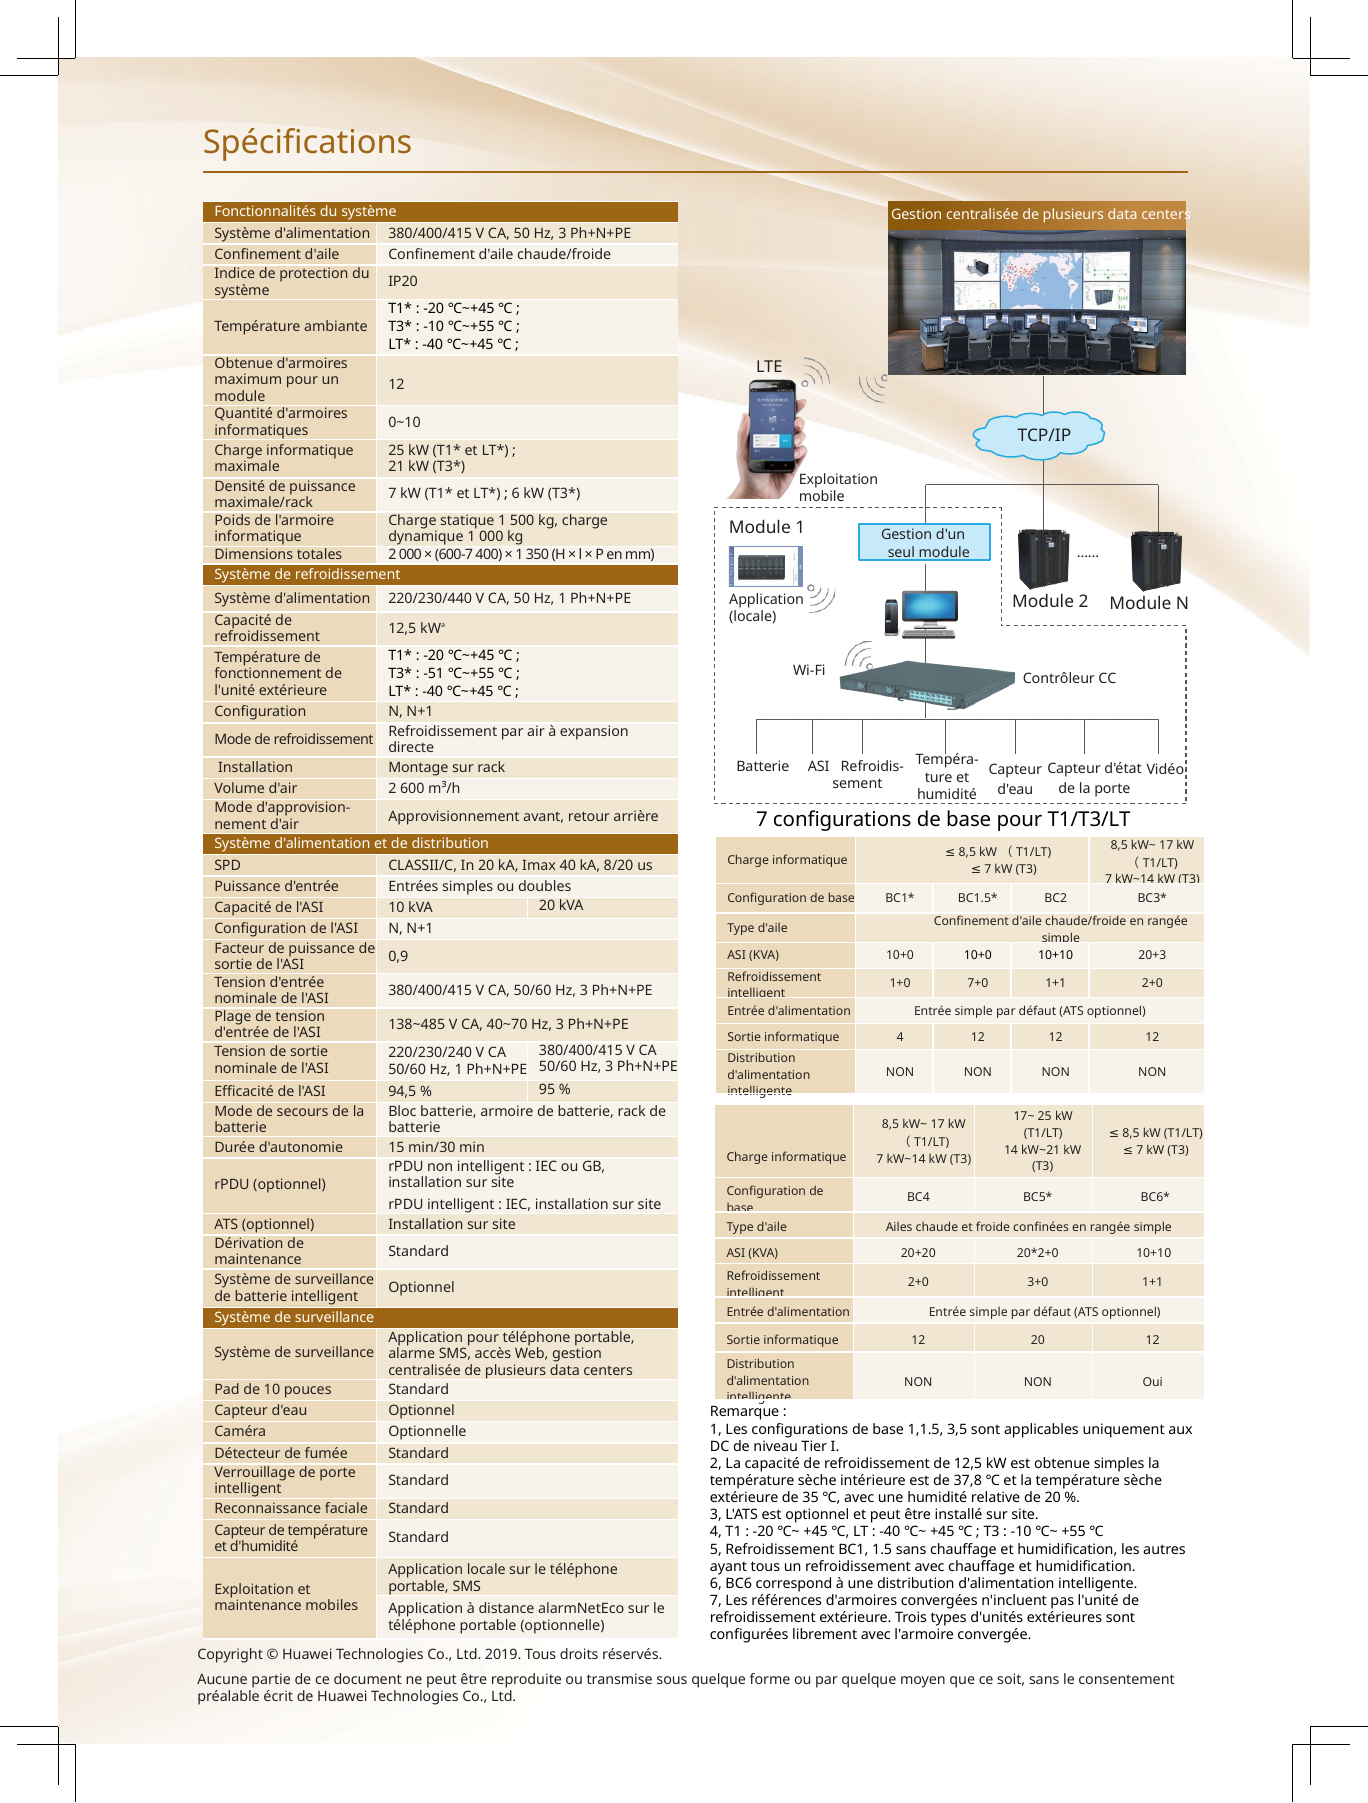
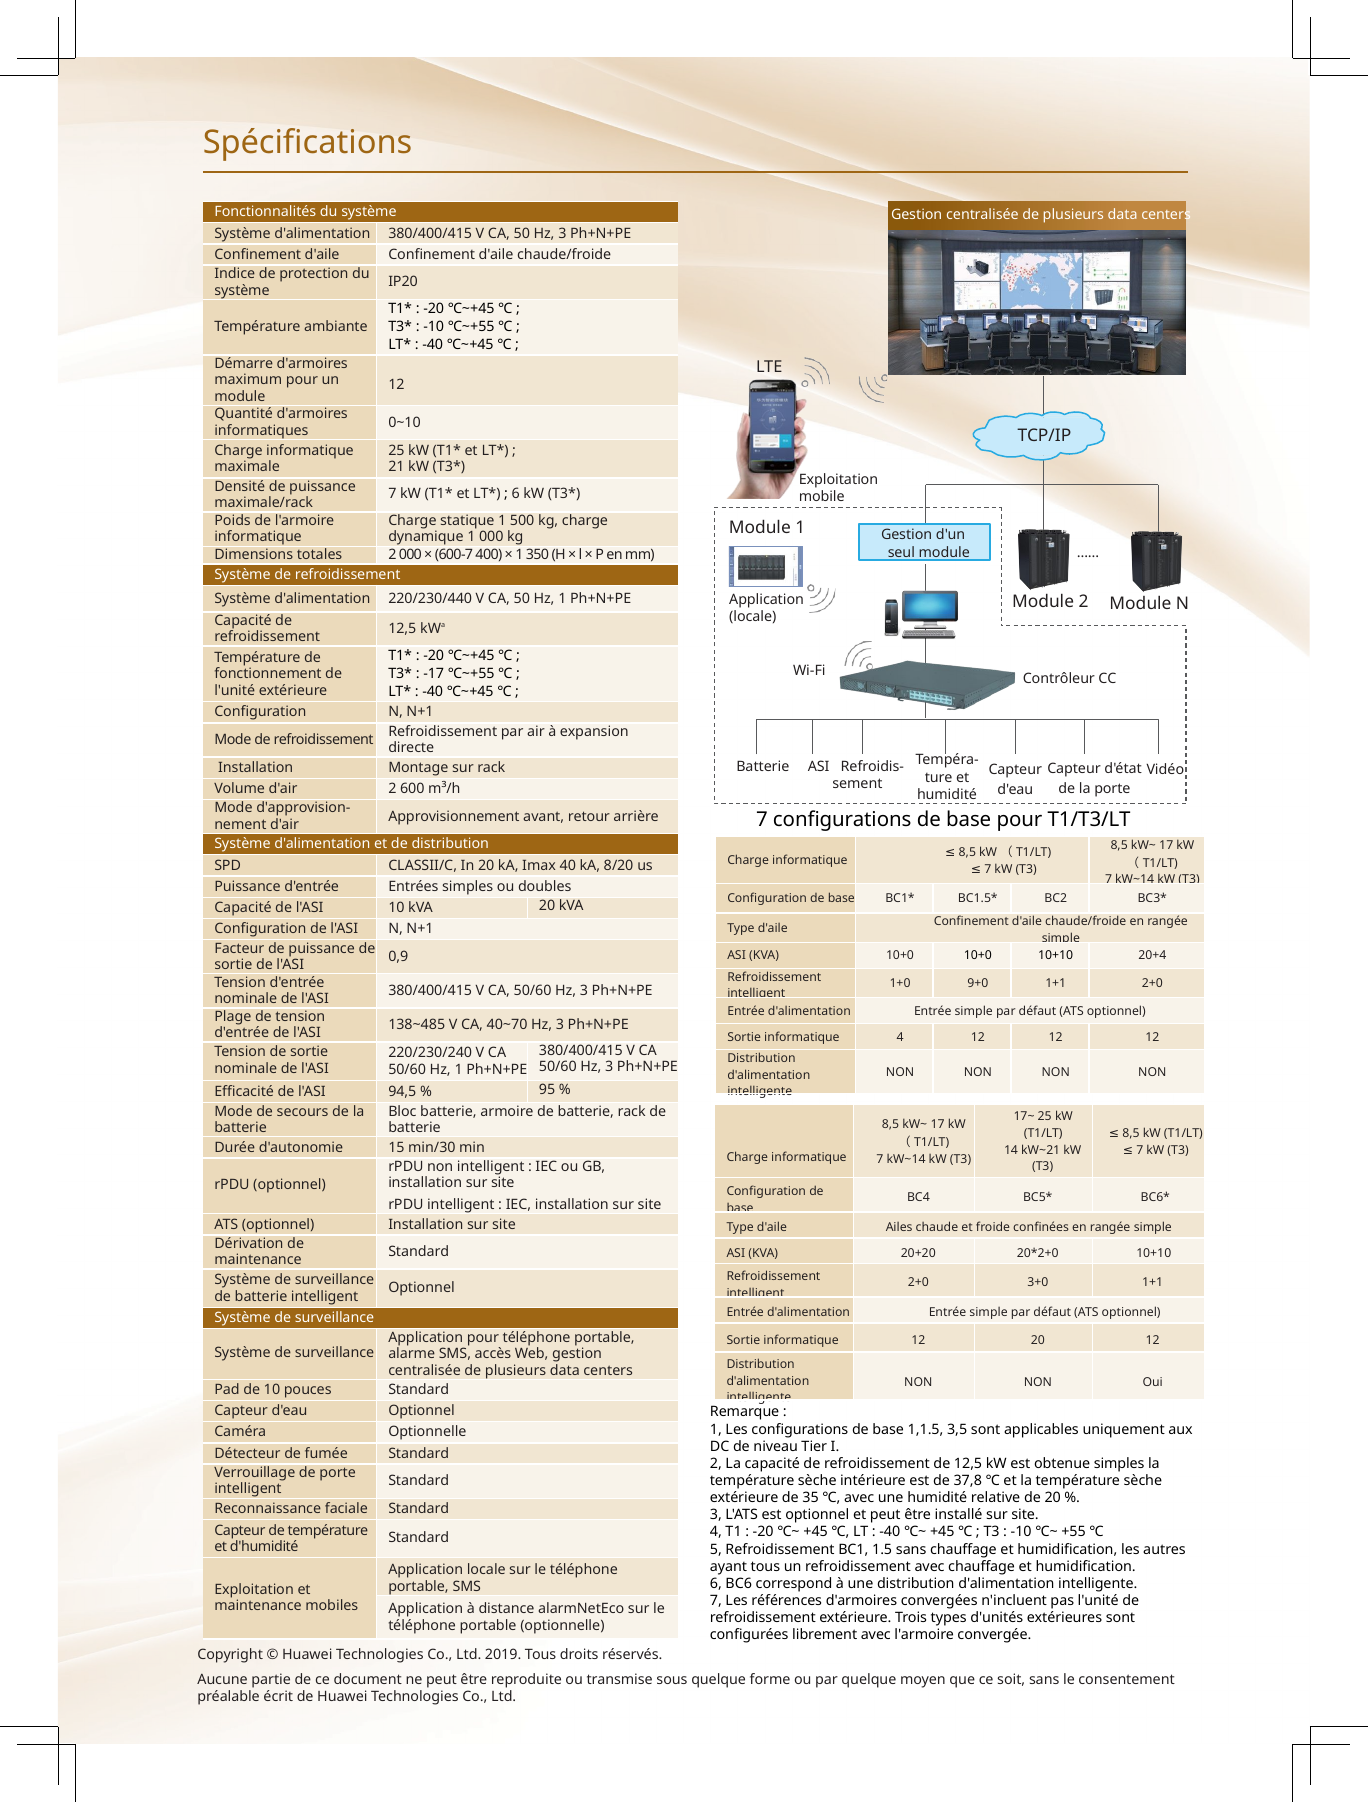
Obtenue at (244, 364): Obtenue -> Démarre
-51: -51 -> -17
20+3: 20+3 -> 20+4
7+0: 7+0 -> 9+0
